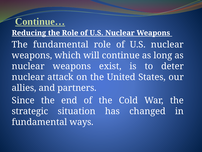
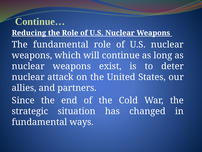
Continue… underline: present -> none
